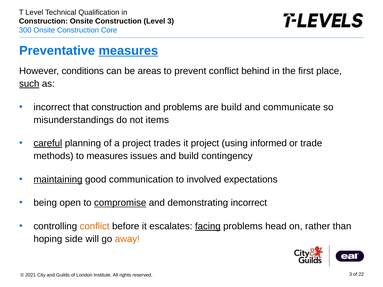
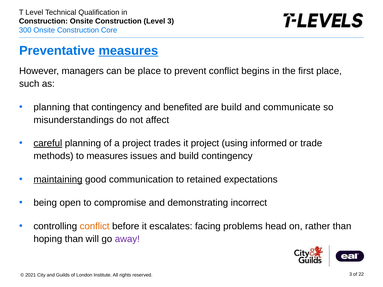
conditions: conditions -> managers
be areas: areas -> place
behind: behind -> begins
such underline: present -> none
incorrect at (52, 107): incorrect -> planning
that construction: construction -> contingency
and problems: problems -> benefited
items: items -> affect
involved: involved -> retained
compromise underline: present -> none
facing underline: present -> none
hoping side: side -> than
away colour: orange -> purple
